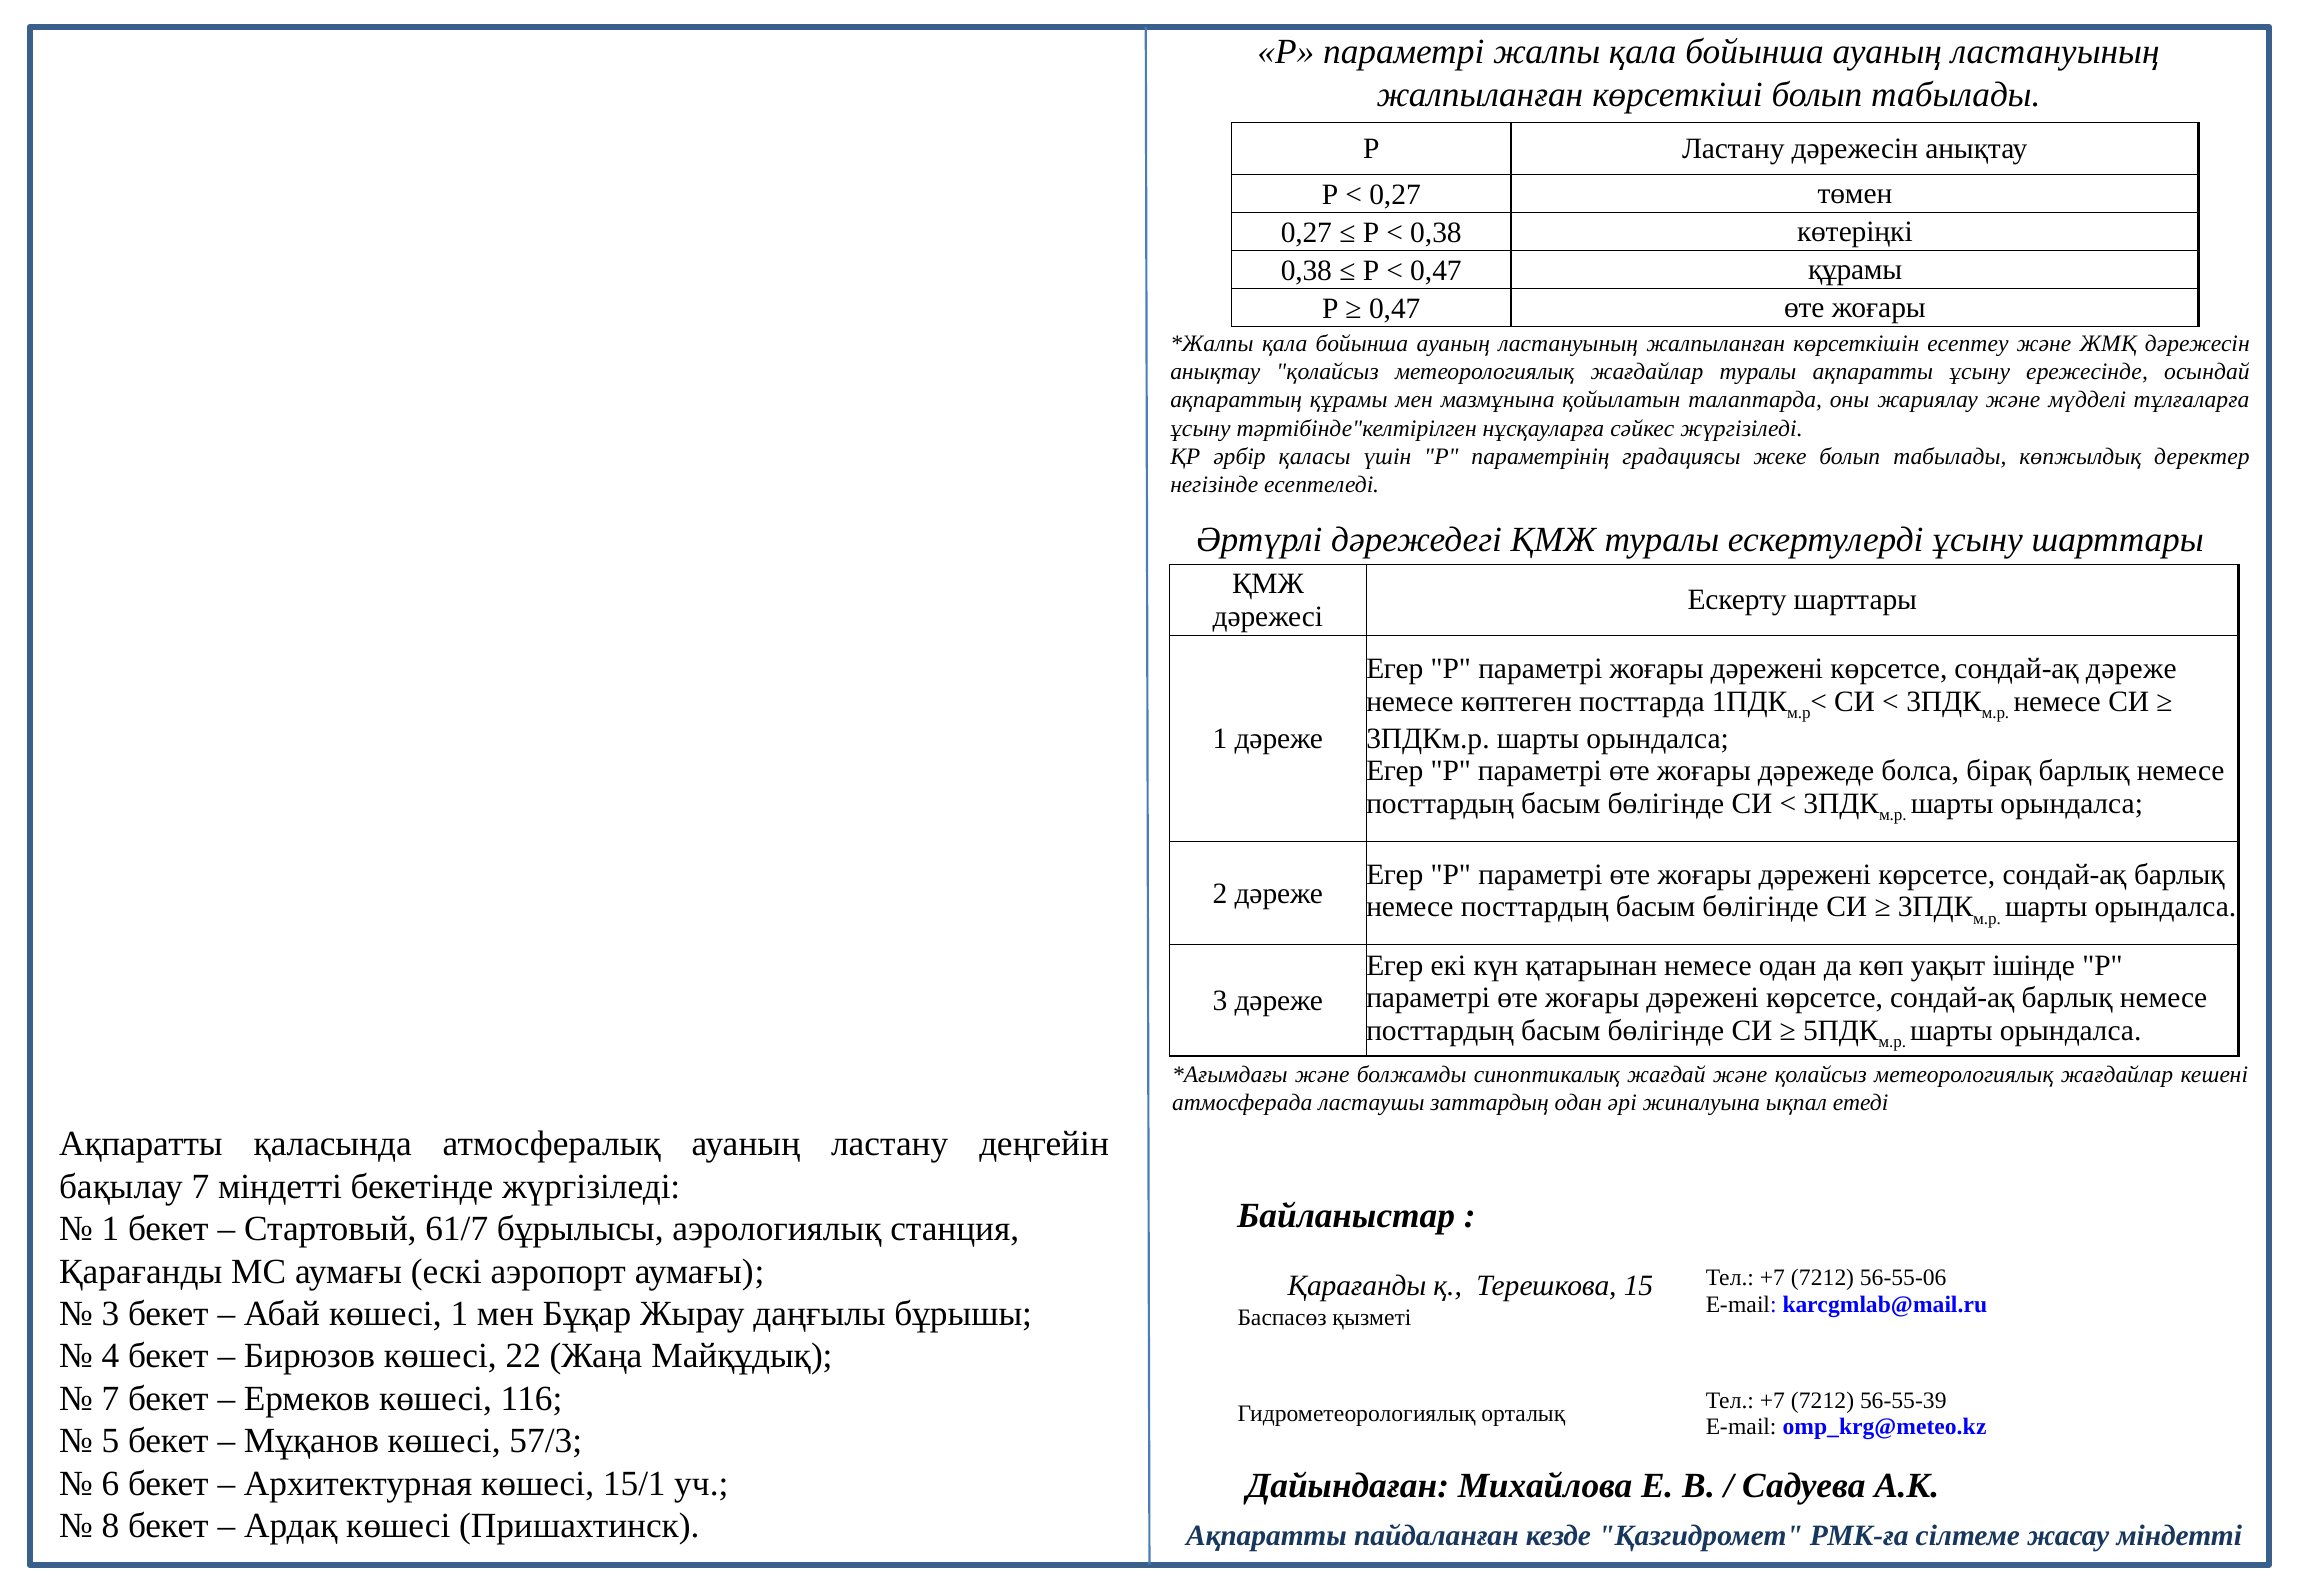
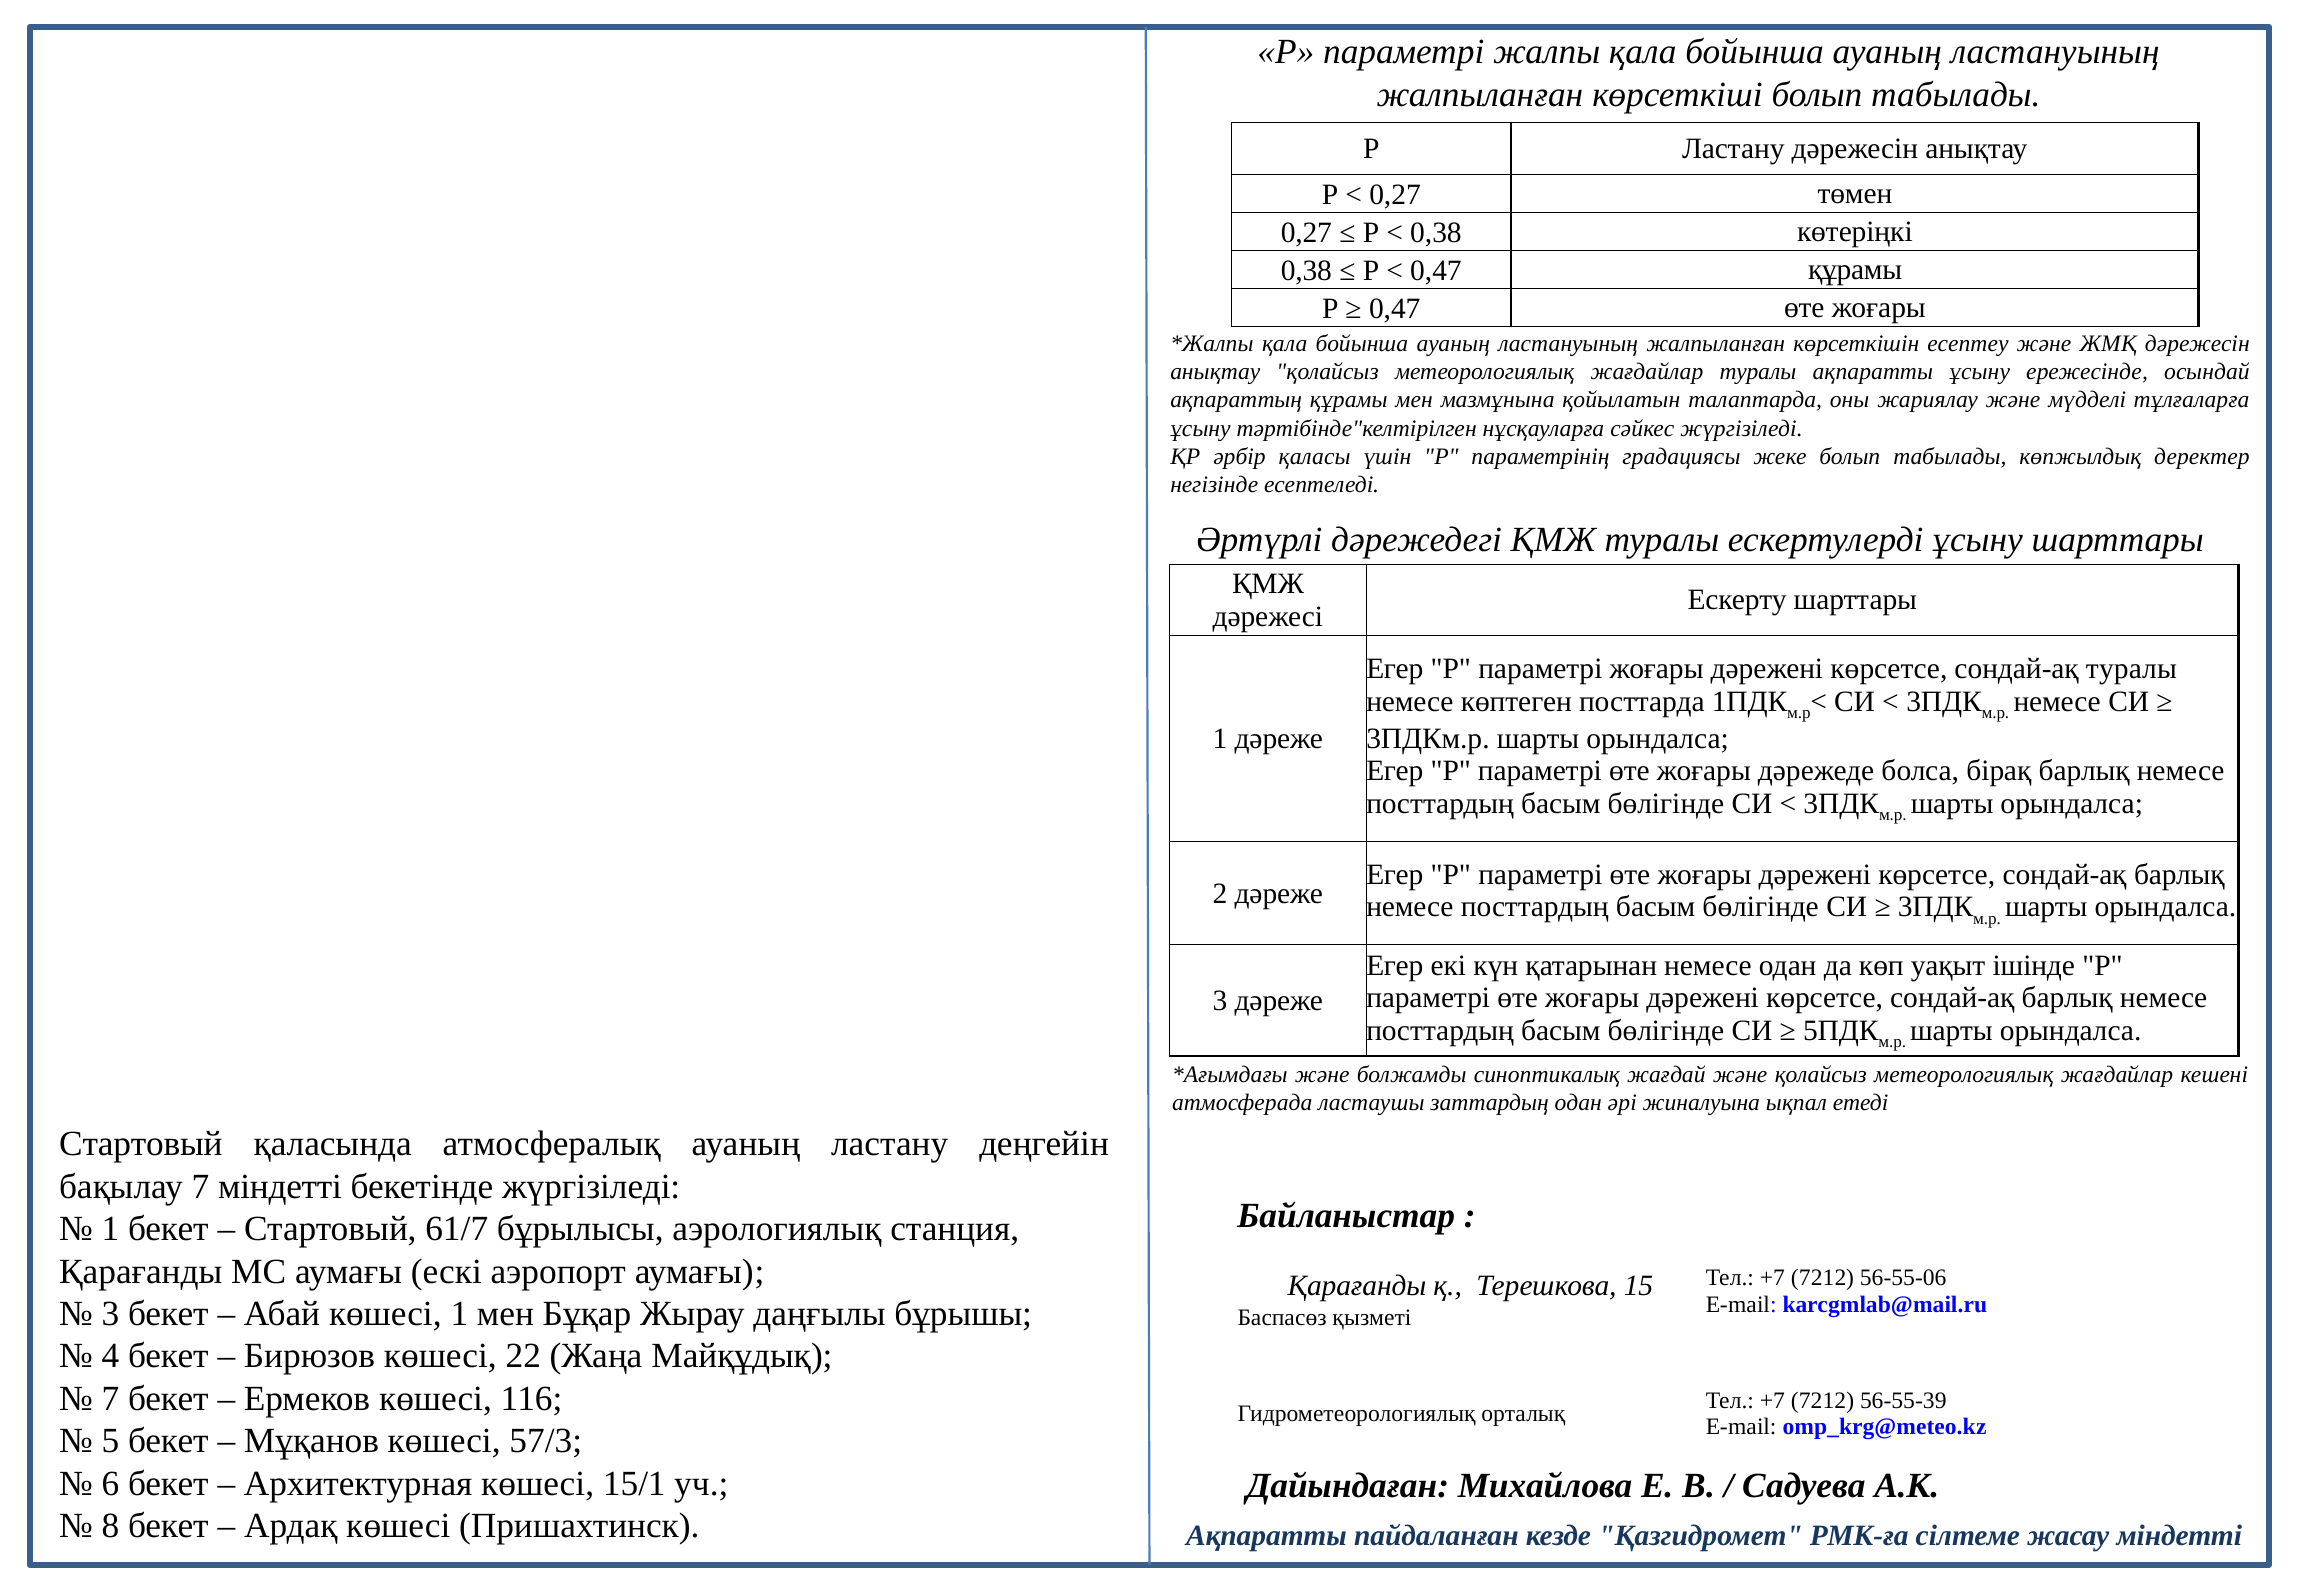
сондай-ақ дәреже: дәреже -> туралы
Ақпаратты at (141, 1144): Ақпаратты -> Стартовый
